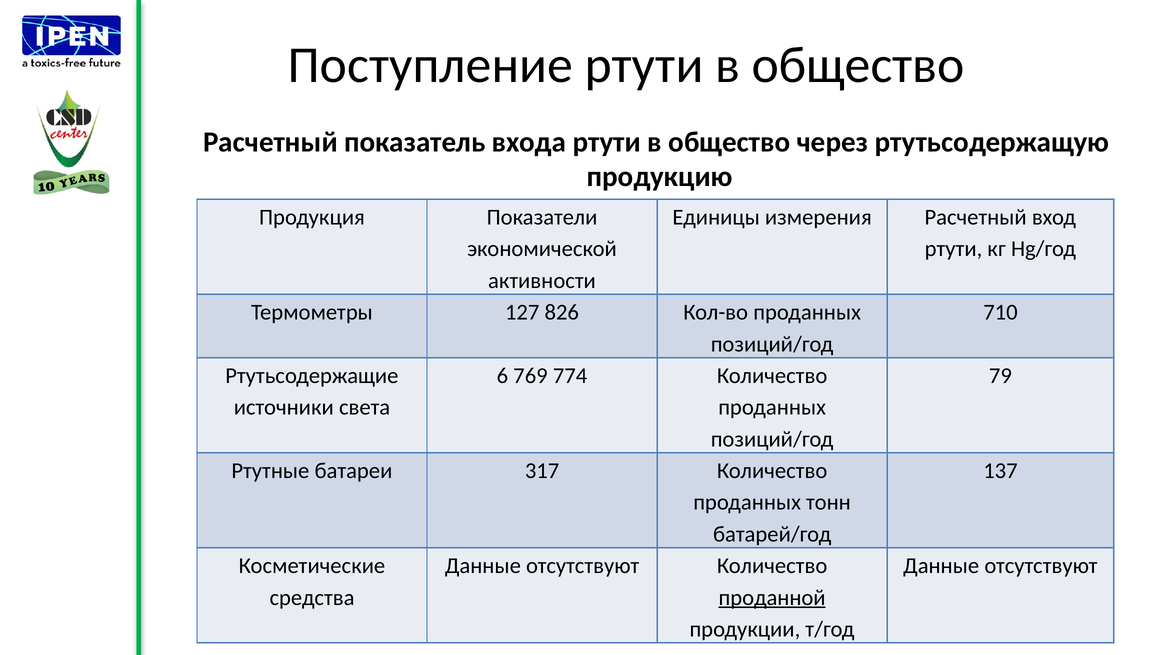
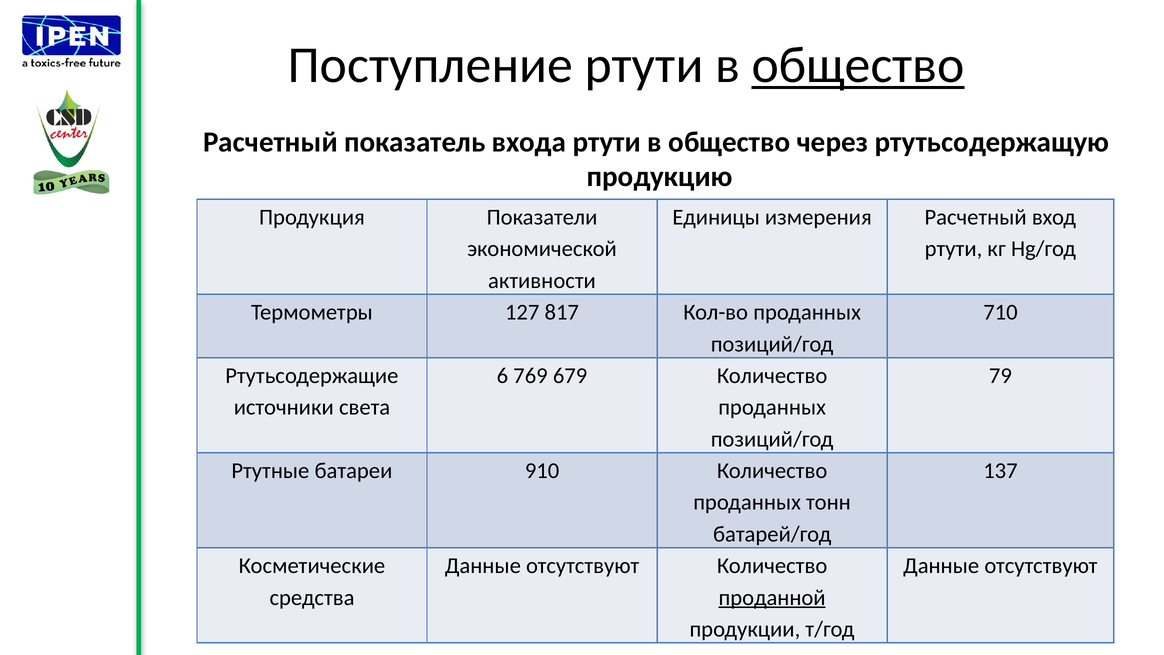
общество at (858, 65) underline: none -> present
826: 826 -> 817
774: 774 -> 679
317: 317 -> 910
